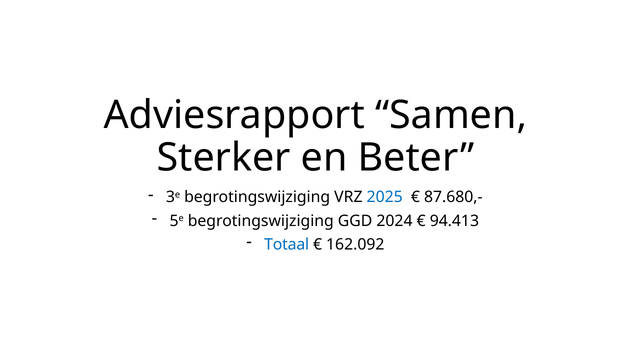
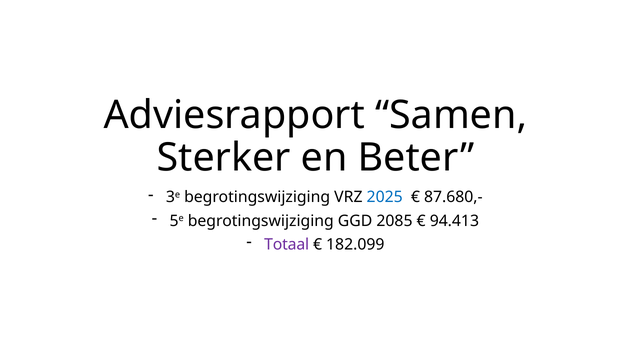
2024: 2024 -> 2085
Totaal colour: blue -> purple
162.092: 162.092 -> 182.099
